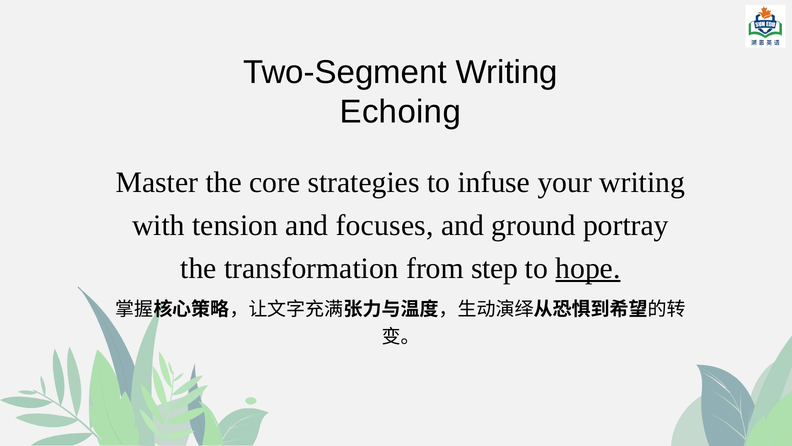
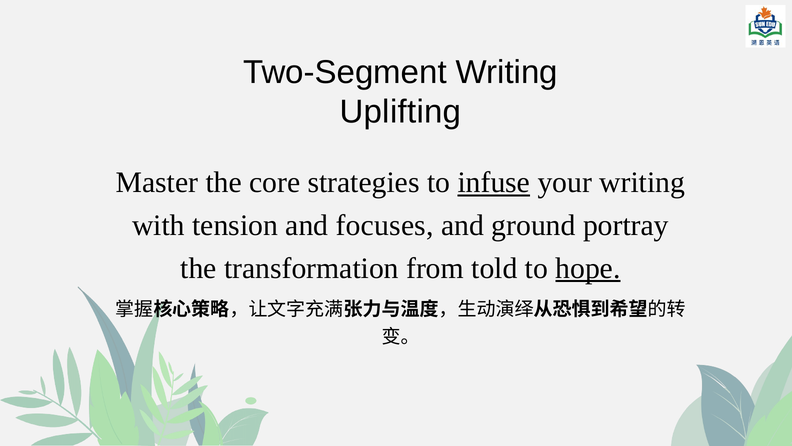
Echoing: Echoing -> Uplifting
infuse underline: none -> present
step: step -> told
